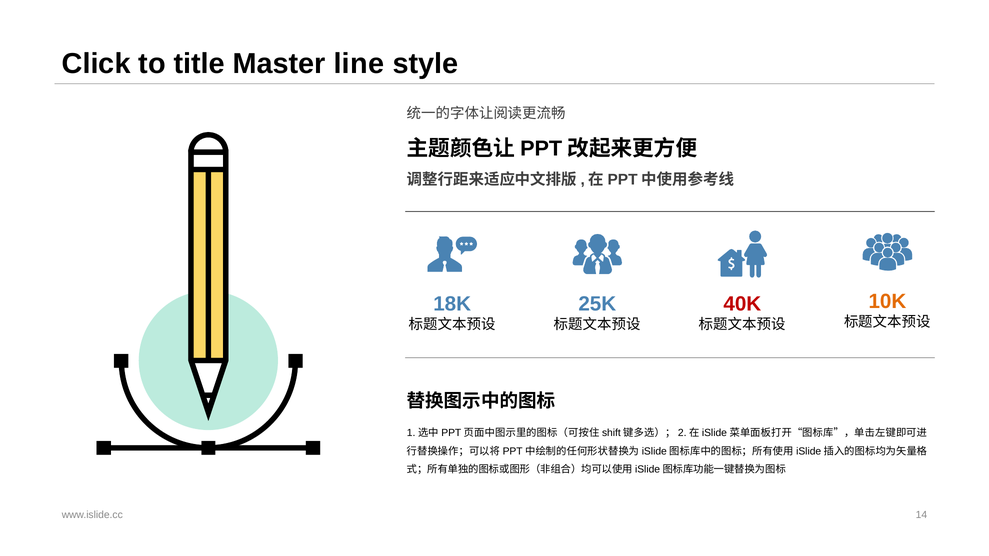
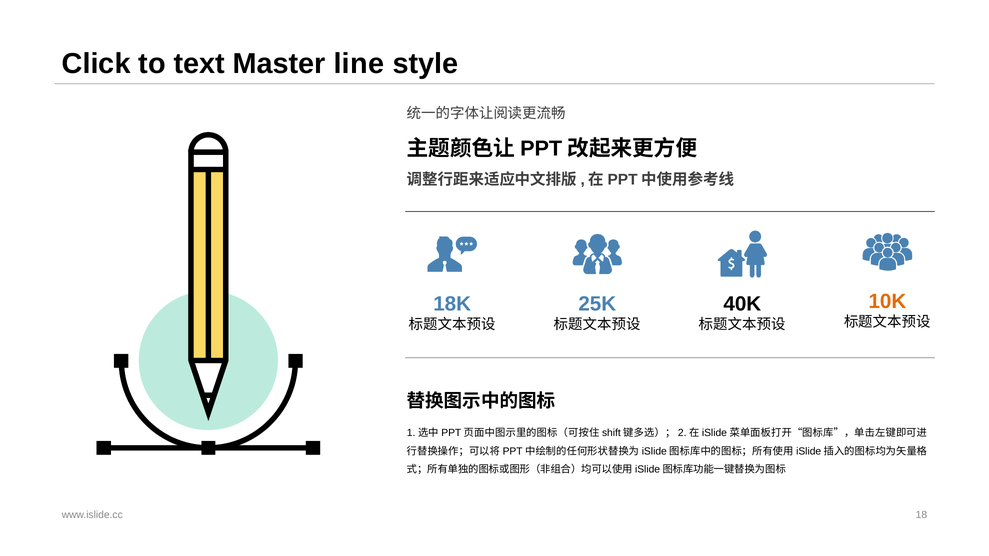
title: title -> text
40K colour: red -> black
14: 14 -> 18
